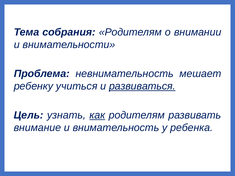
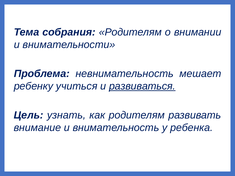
как underline: present -> none
